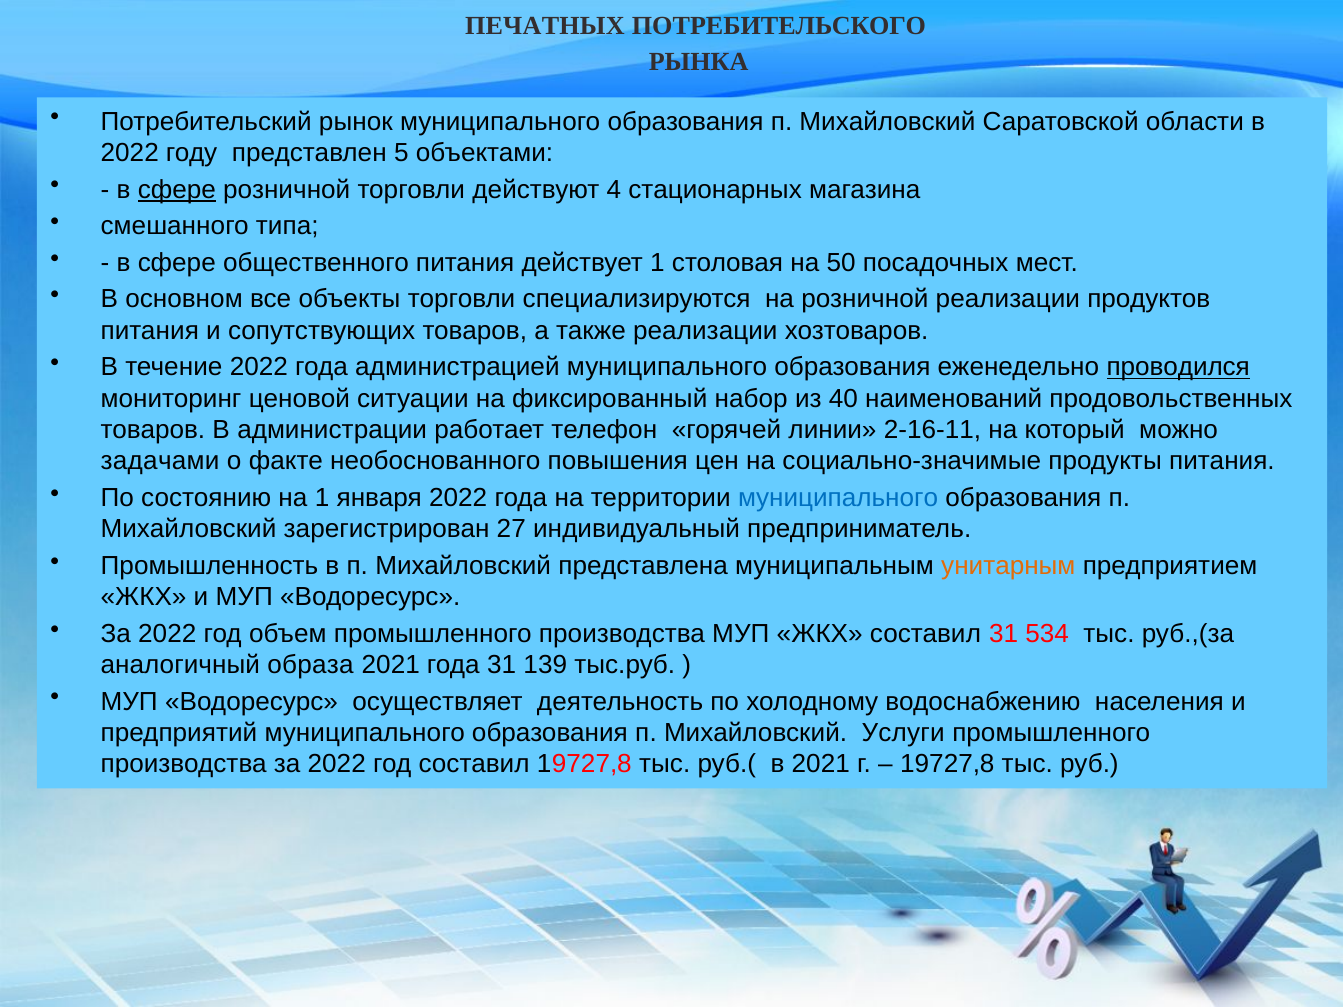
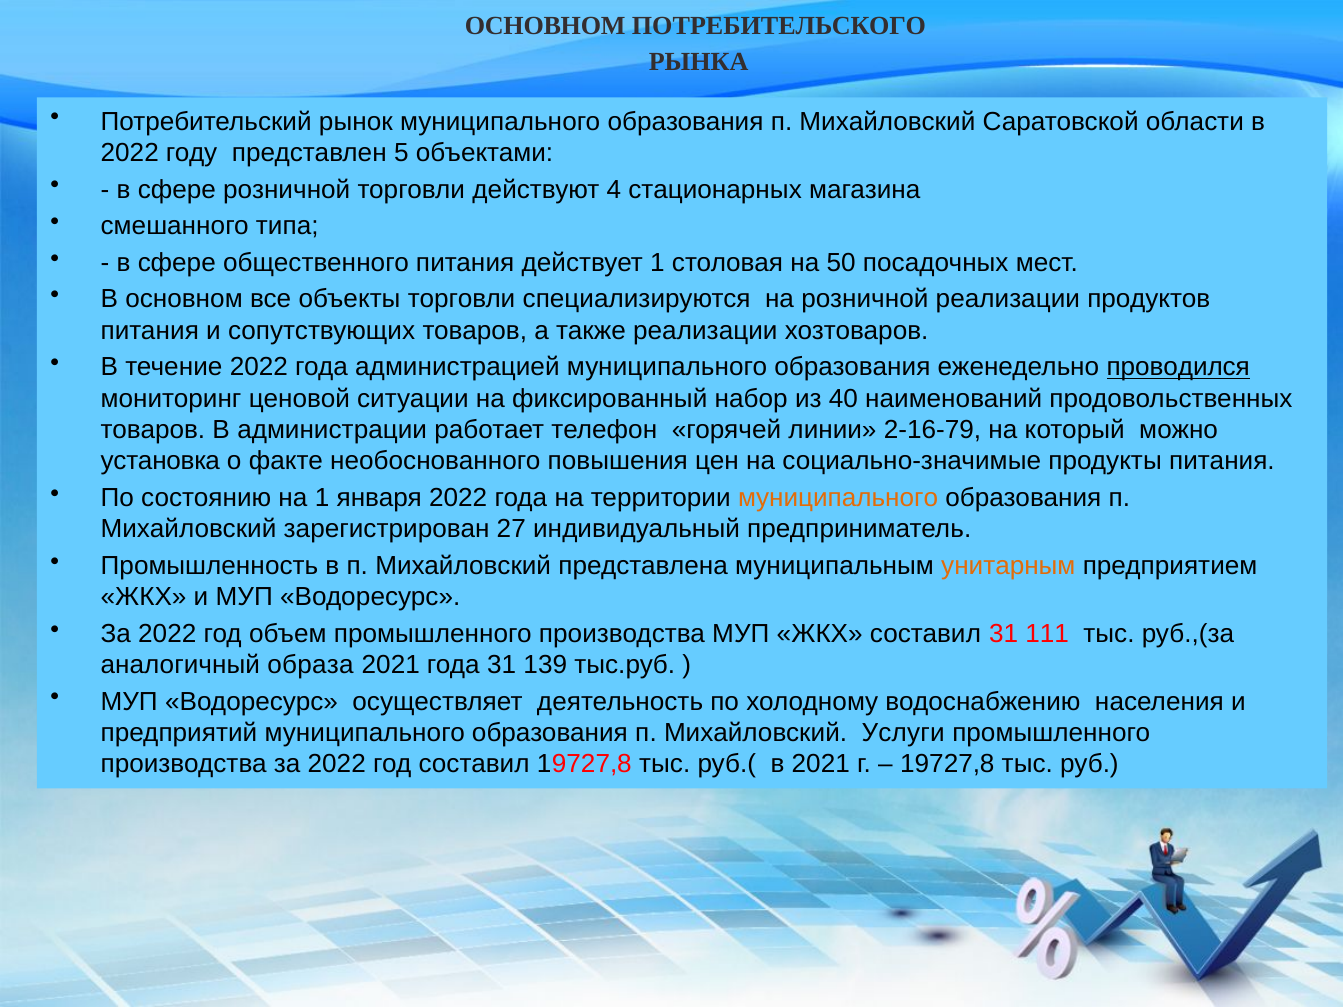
ПЕЧАТНЫХ at (545, 26): ПЕЧАТНЫХ -> ОСНОВНОМ
сфере at (177, 190) underline: present -> none
2-16-11: 2-16-11 -> 2-16-79
задачами: задачами -> установка
муниципального at (838, 498) colour: blue -> orange
534: 534 -> 111
